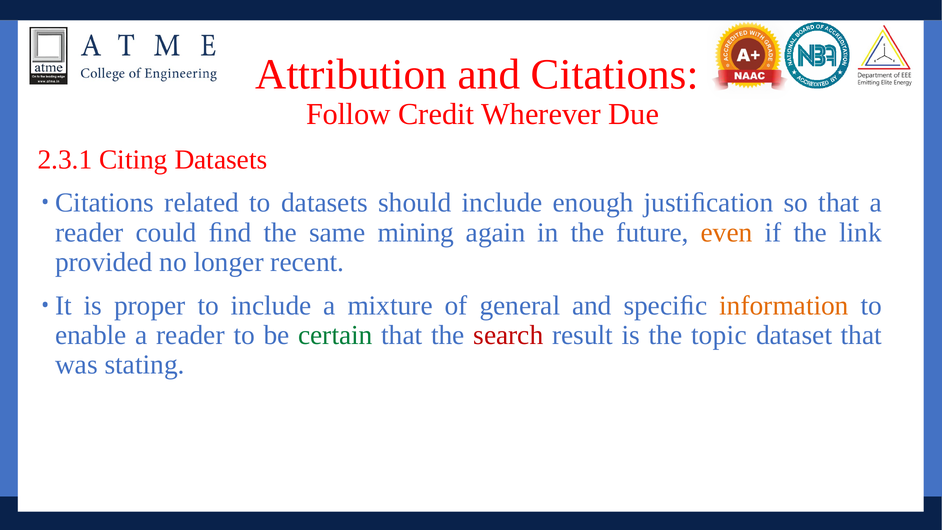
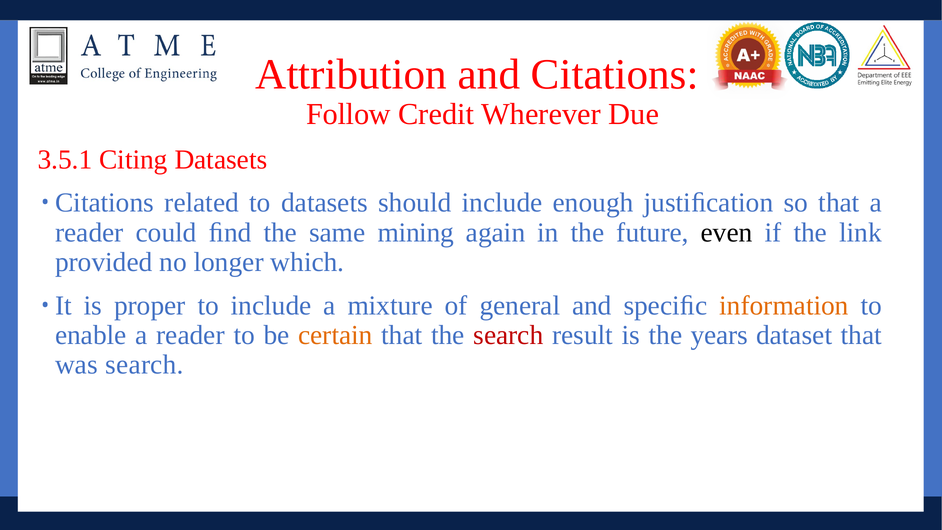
2.3.1: 2.3.1 -> 3.5.1
even colour: orange -> black
recent: recent -> which
certain colour: green -> orange
topic: topic -> years
was stating: stating -> search
